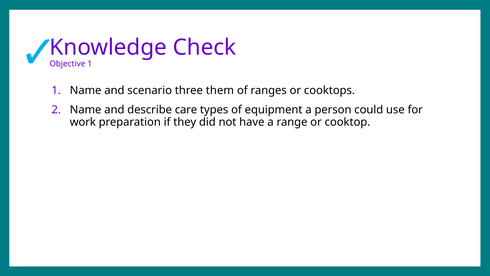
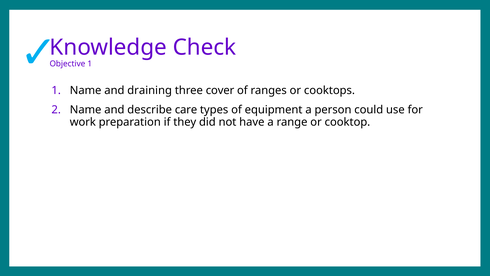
scenario: scenario -> draining
them: them -> cover
